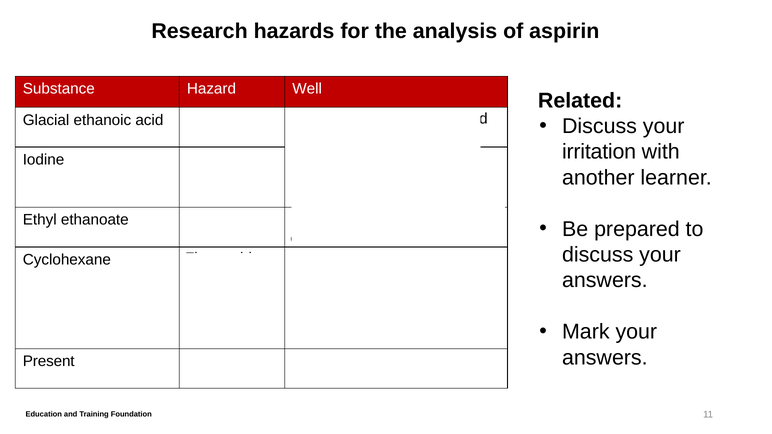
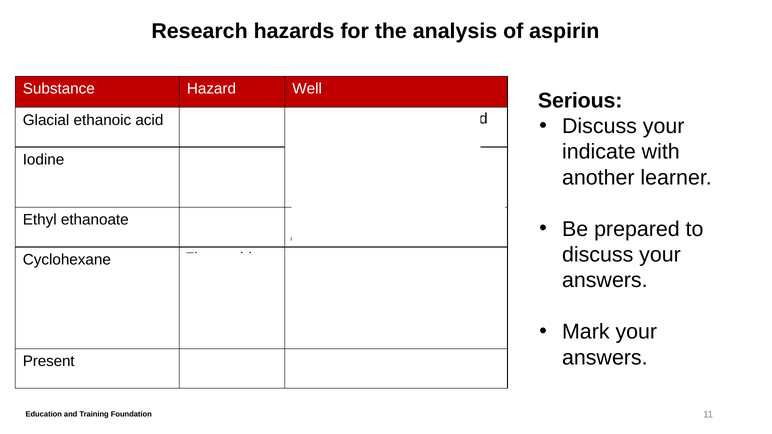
Related: Related -> Serious
irritation at (599, 152): irritation -> indicate
